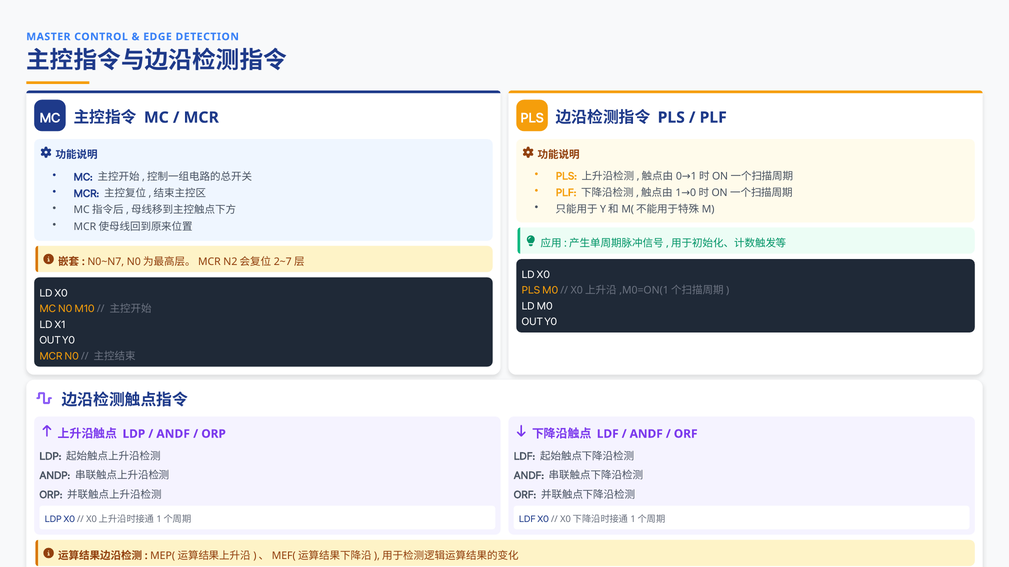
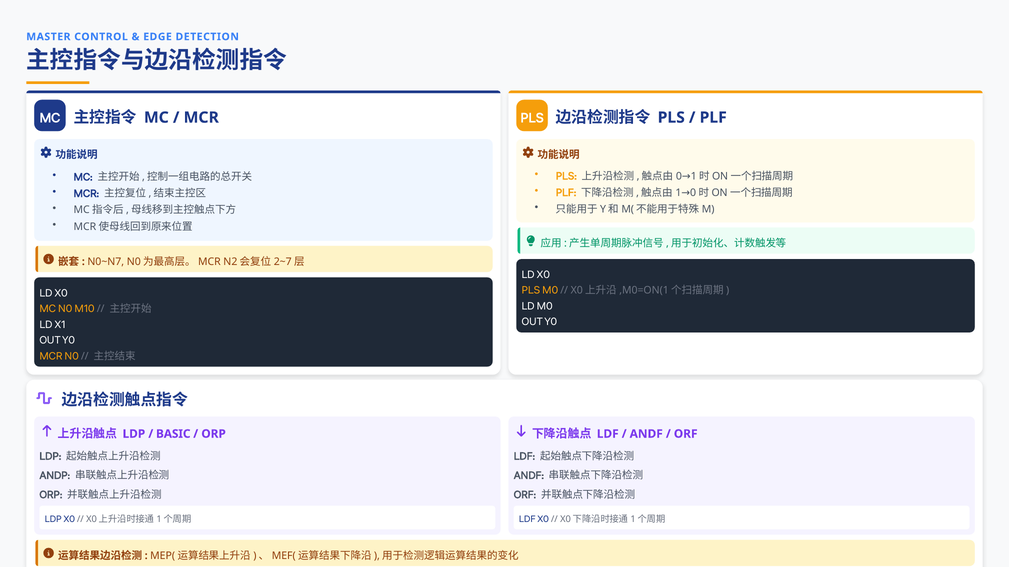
ANDF at (173, 434): ANDF -> BASIC
